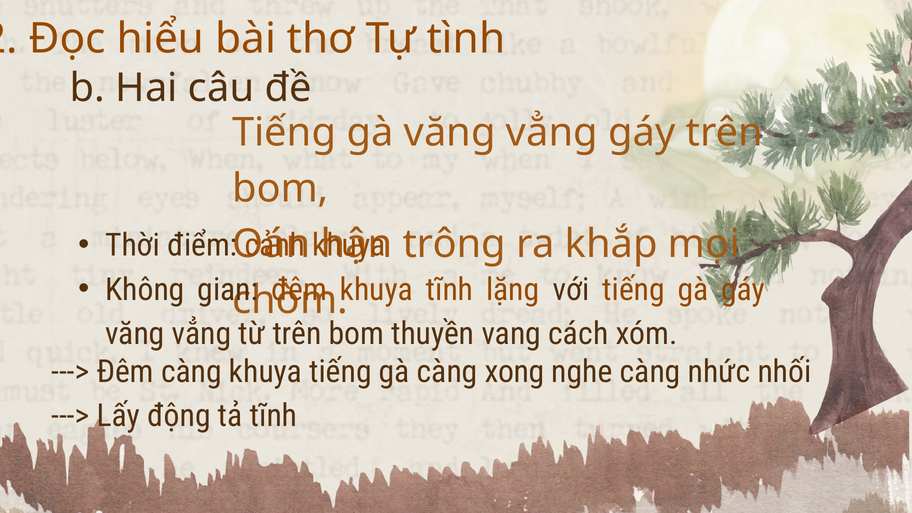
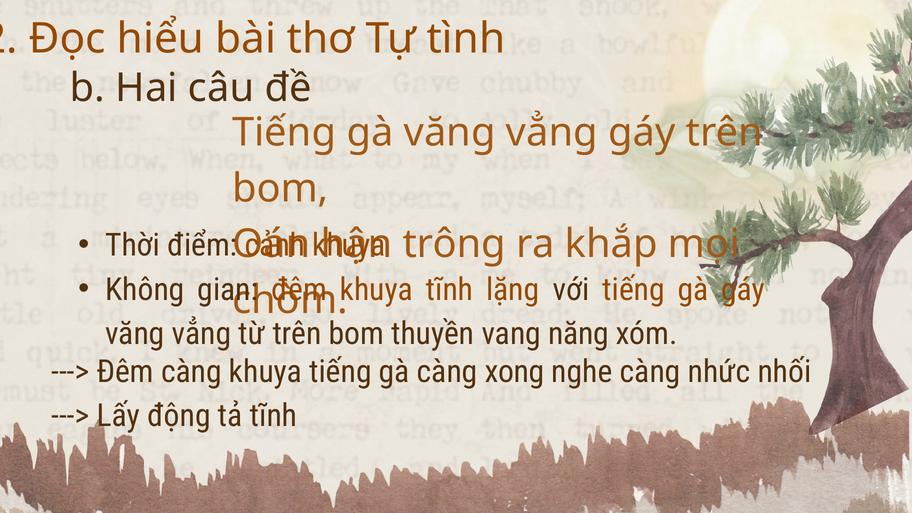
cách: cách -> năng
